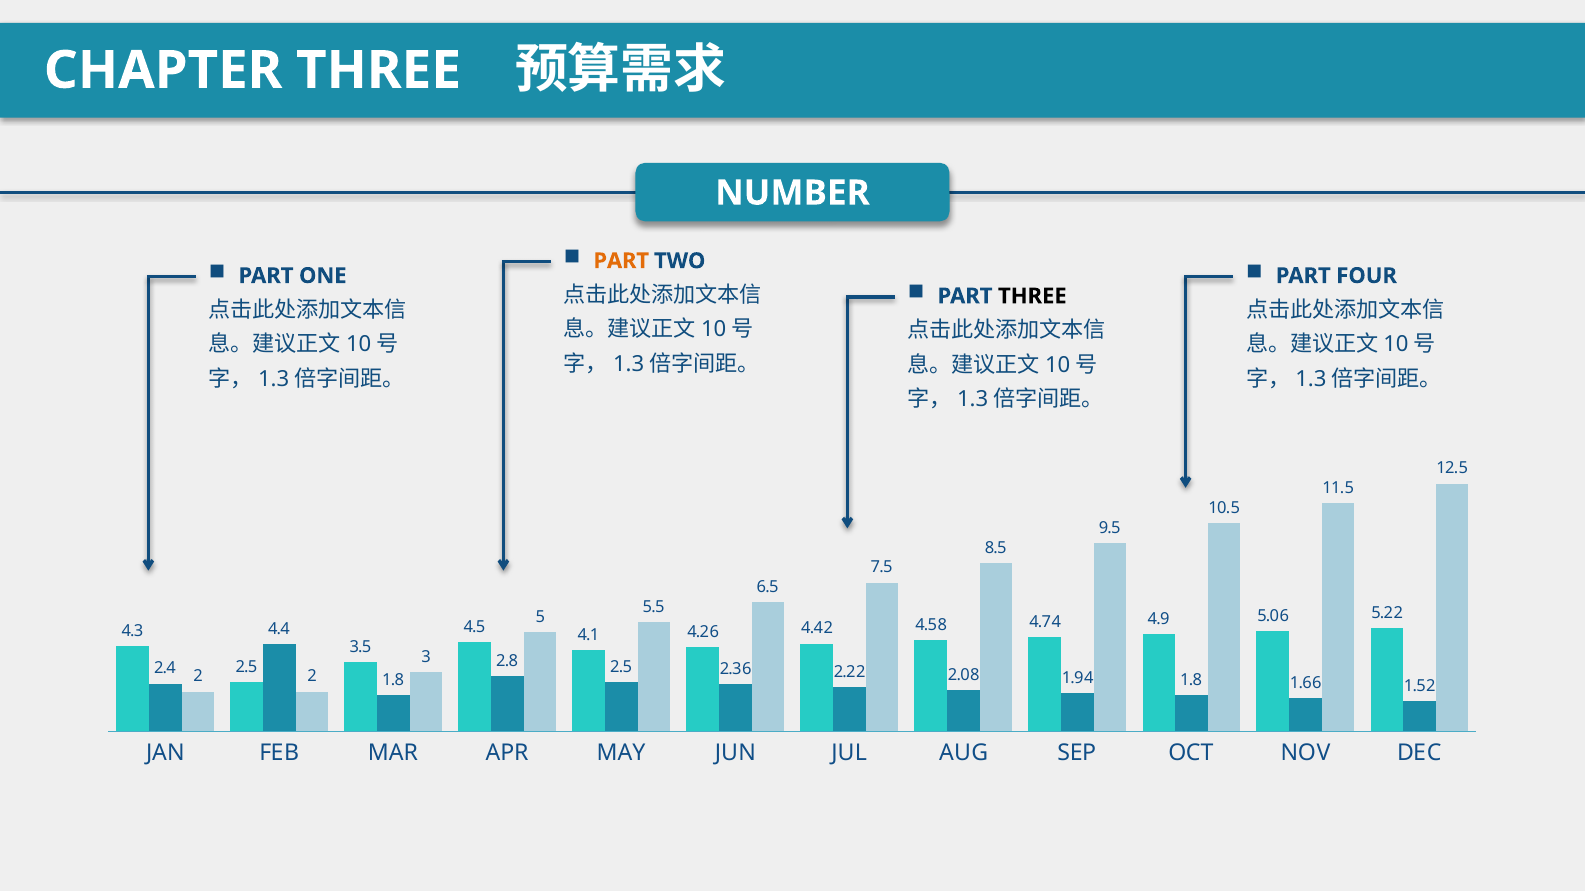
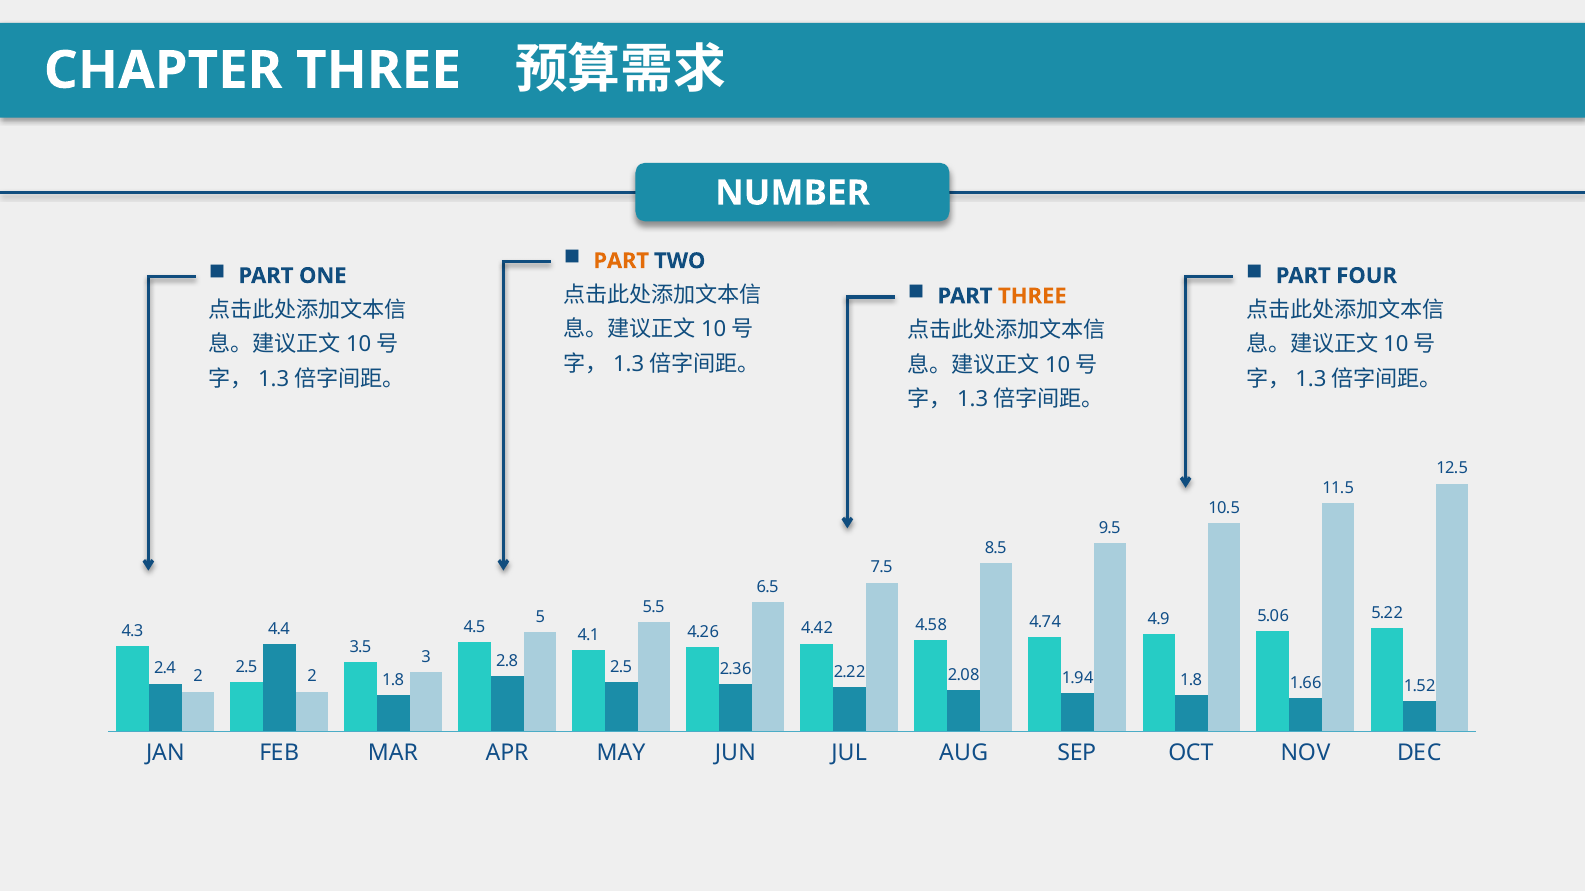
THREE at (1032, 296) colour: black -> orange
